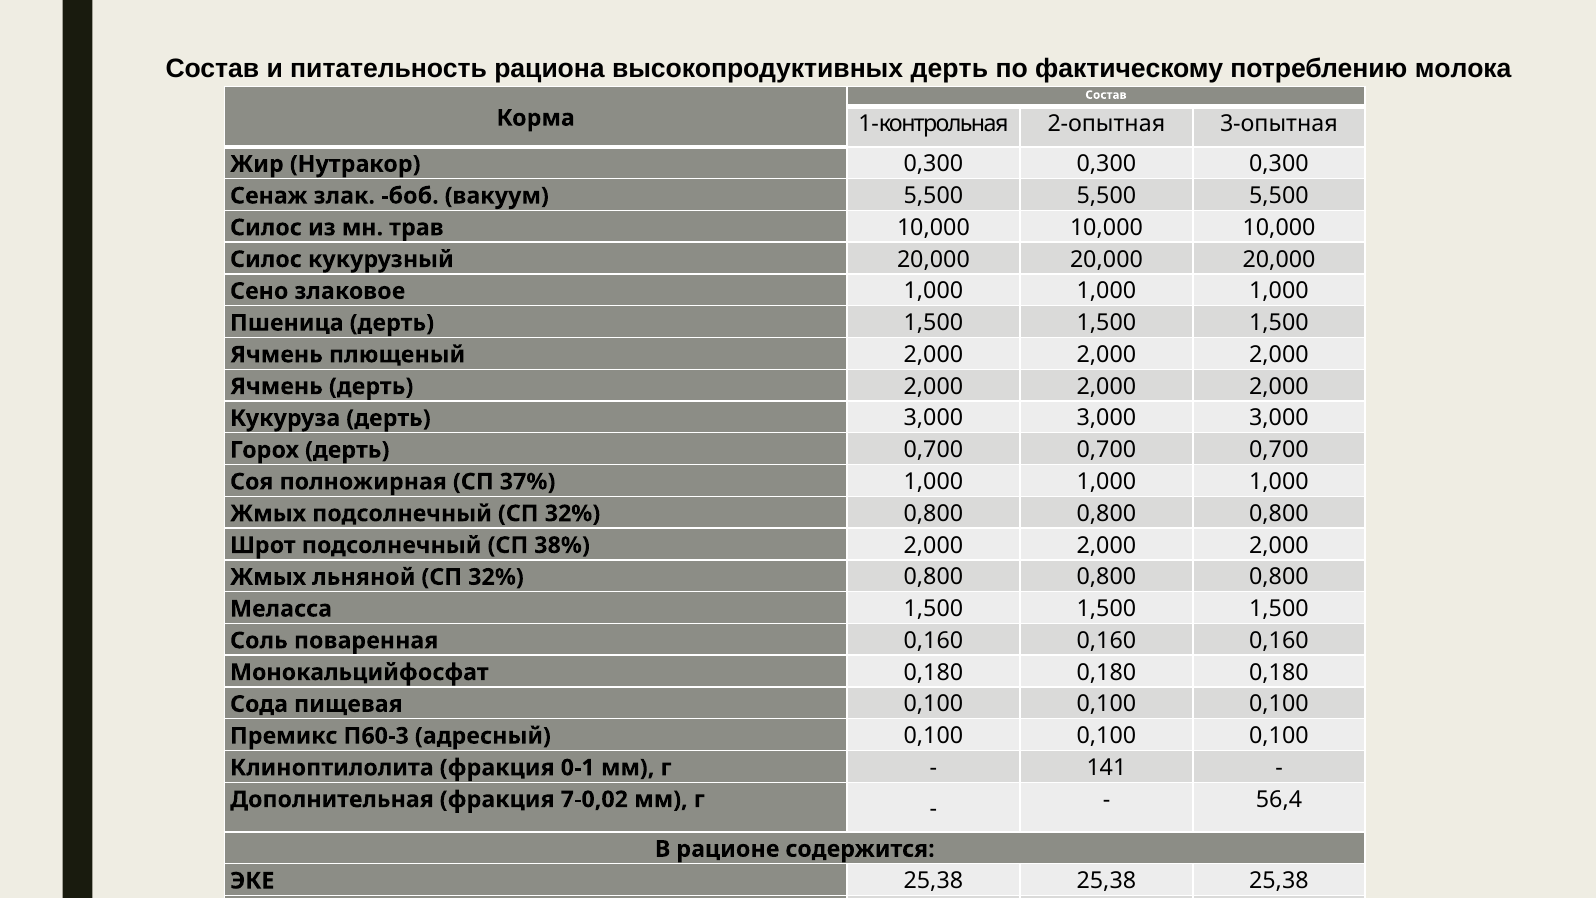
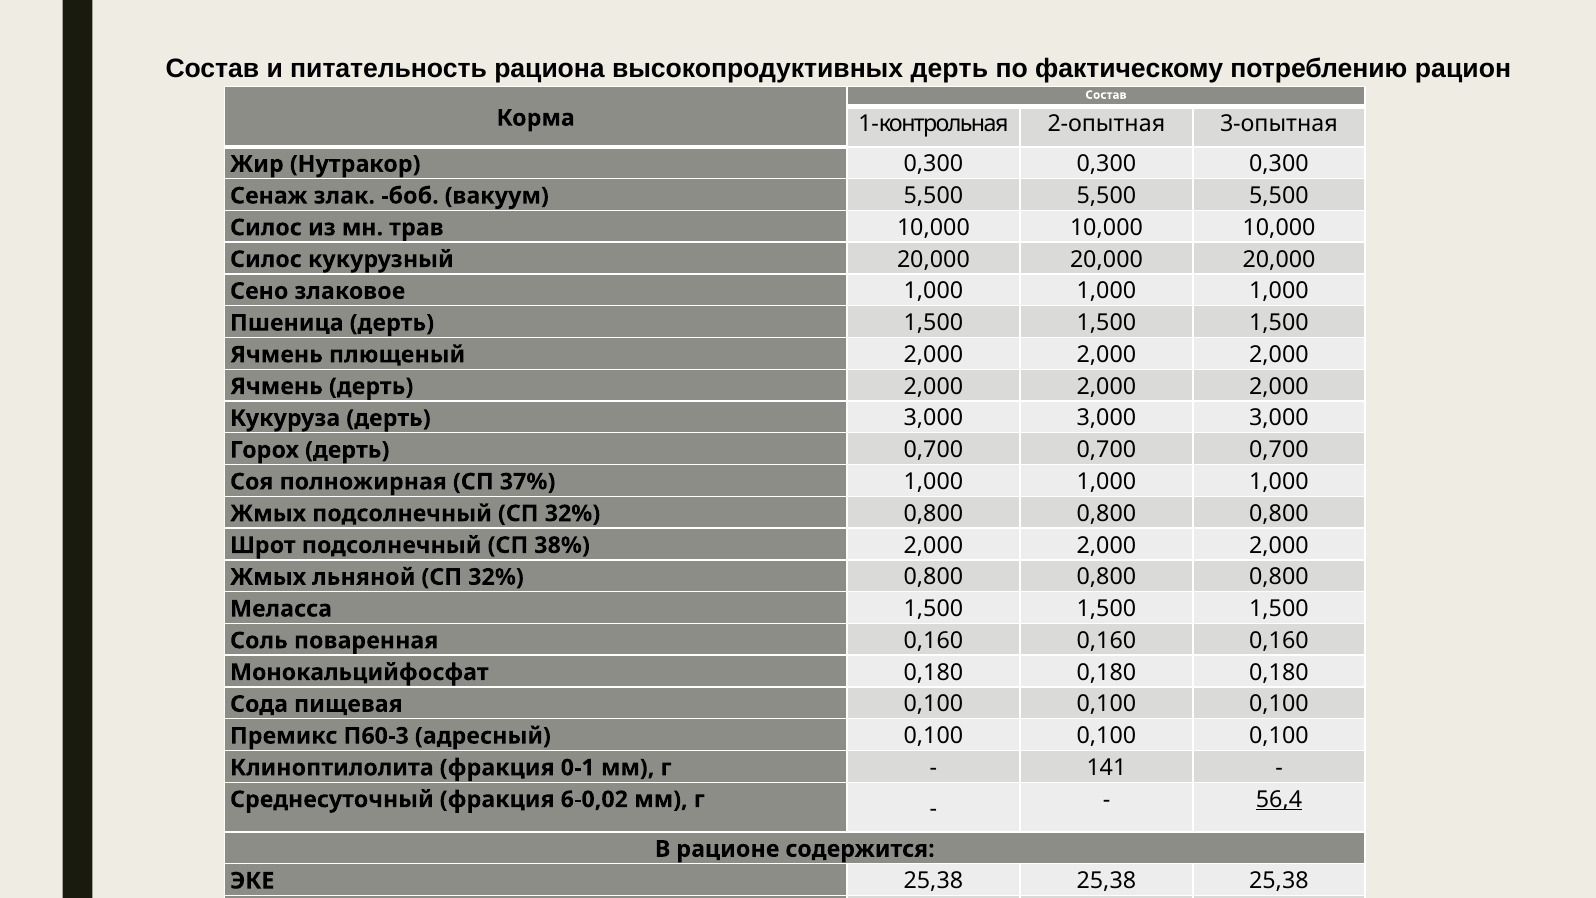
молока: молока -> рацион
Дополнительная: Дополнительная -> Среднесуточный
7-0,02: 7-0,02 -> 6-0,02
56,4 at (1279, 799) underline: none -> present
